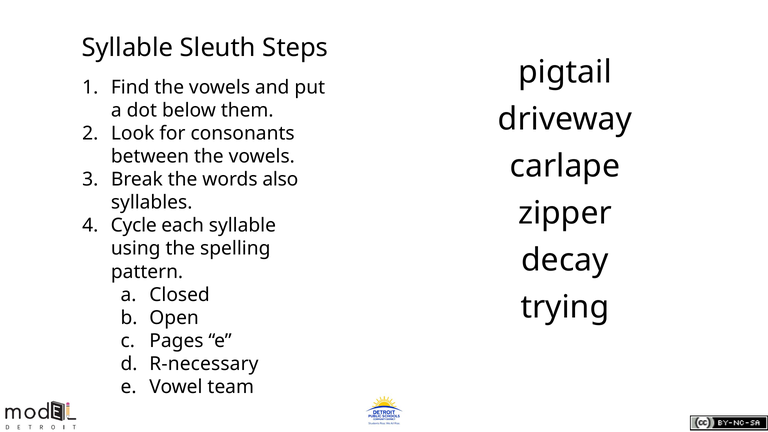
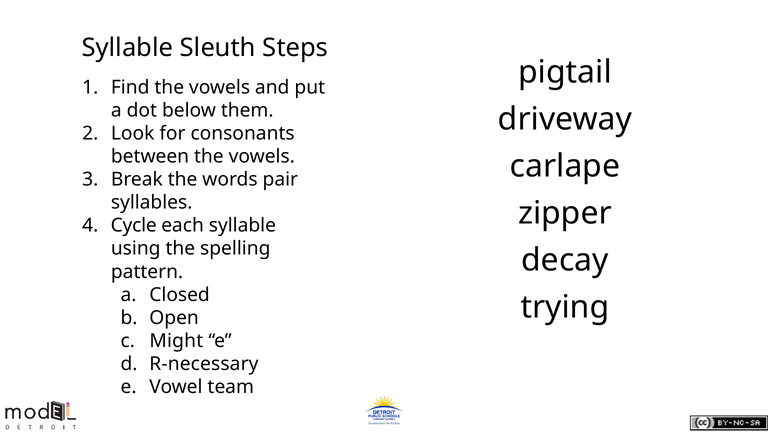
also: also -> pair
Pages: Pages -> Might
